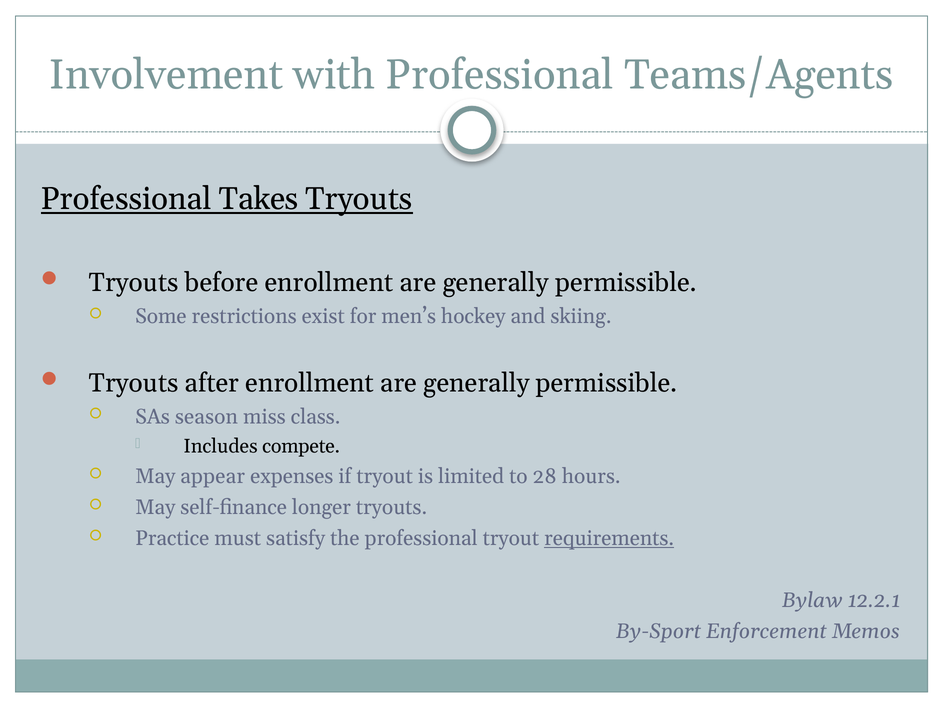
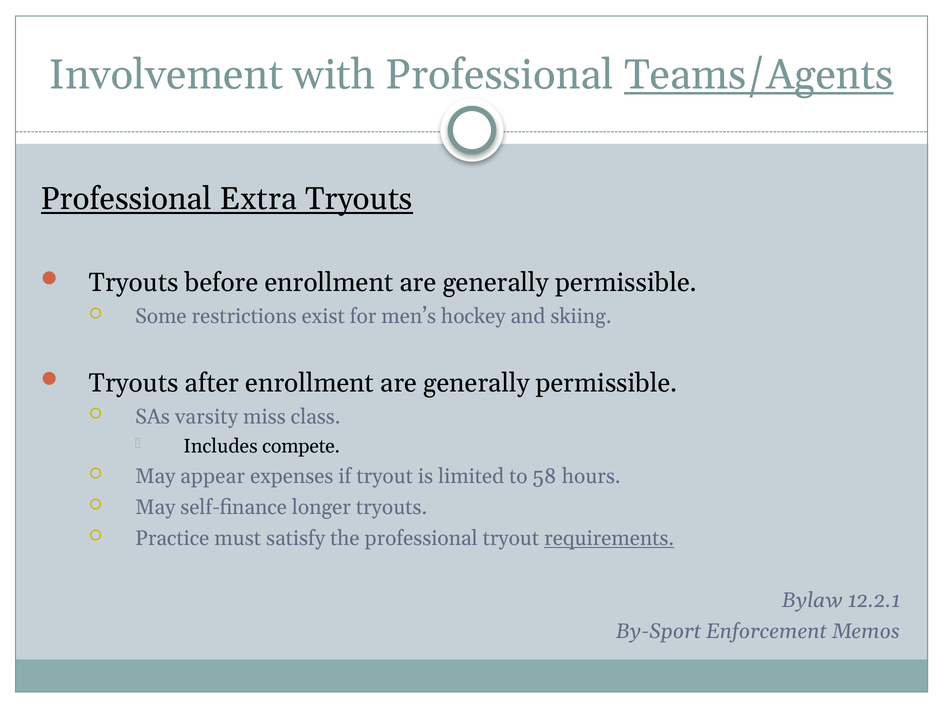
Teams/Agents underline: none -> present
Takes: Takes -> Extra
season: season -> varsity
28: 28 -> 58
